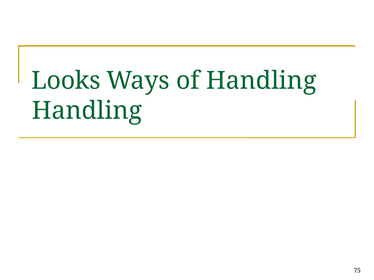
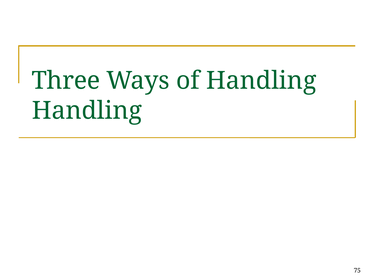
Looks: Looks -> Three
